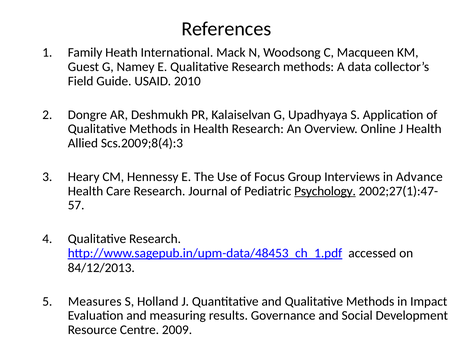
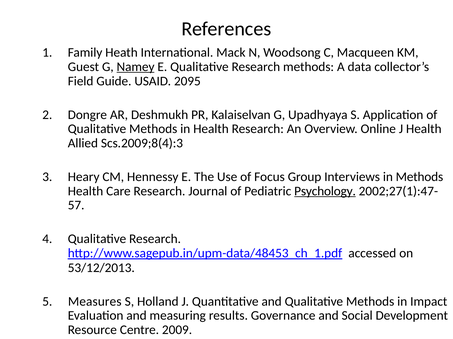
Namey underline: none -> present
2010: 2010 -> 2095
in Advance: Advance -> Methods
84/12/2013: 84/12/2013 -> 53/12/2013
